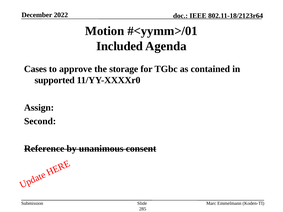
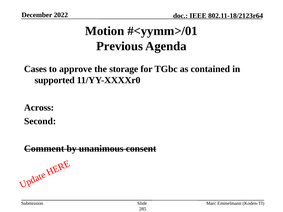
Included: Included -> Previous
Assign: Assign -> Across
Reference: Reference -> Comment
